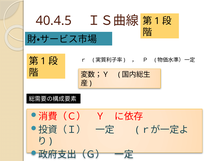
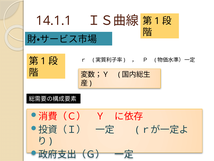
40.4.5: 40.4.5 -> 14.1.1
